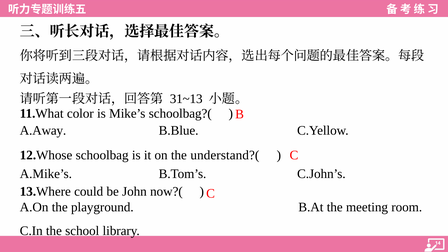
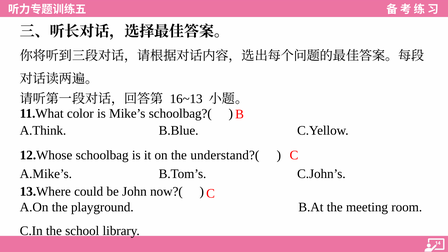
31~13: 31~13 -> 16~13
A.Away: A.Away -> A.Think
